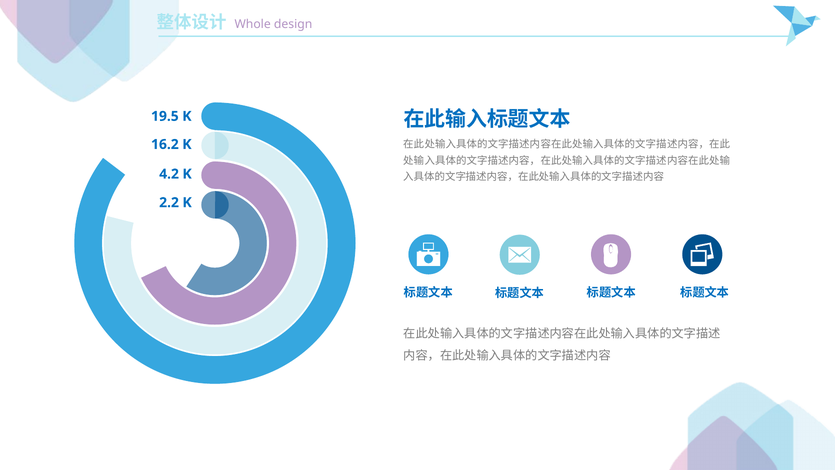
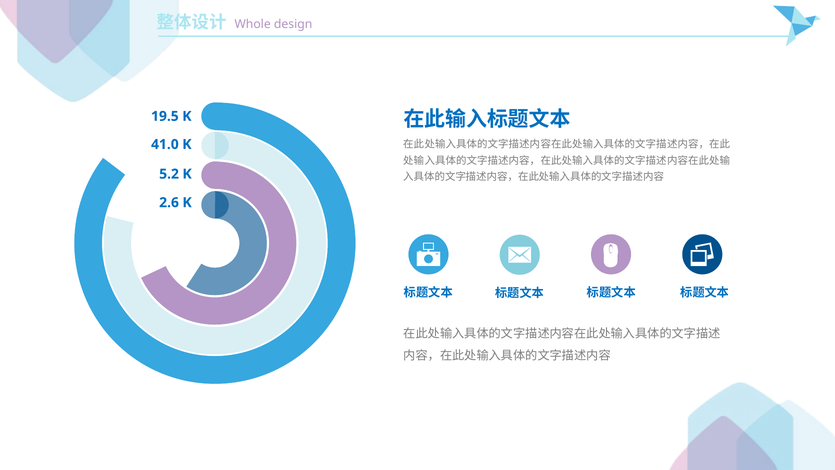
16.2: 16.2 -> 41.0
4.2: 4.2 -> 5.2
2.2: 2.2 -> 2.6
